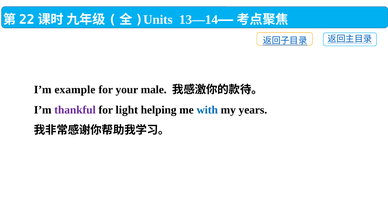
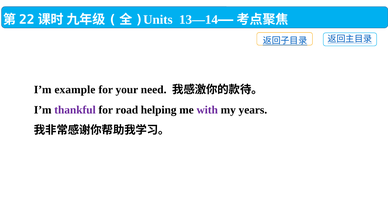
male: male -> need
light: light -> road
with colour: blue -> purple
